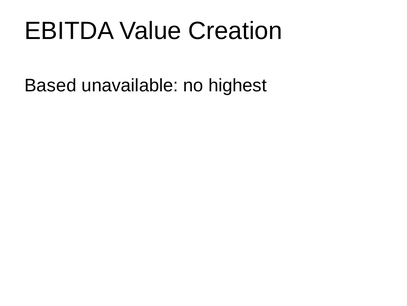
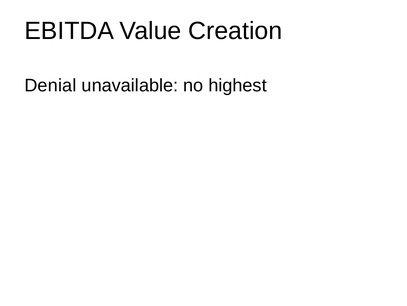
Based: Based -> Denial
